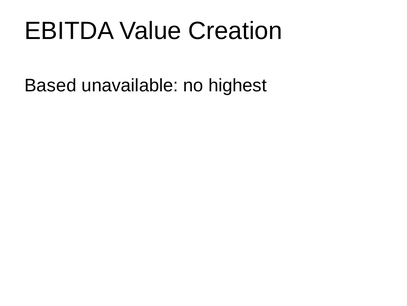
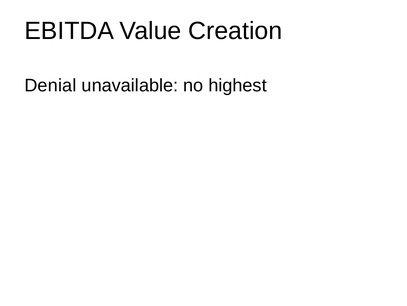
Based: Based -> Denial
